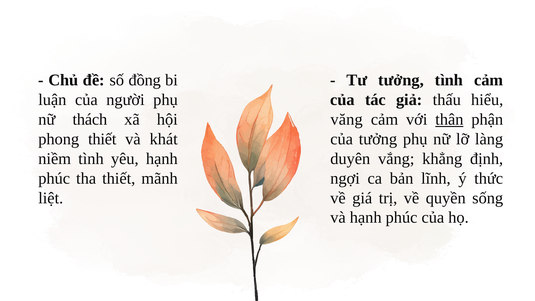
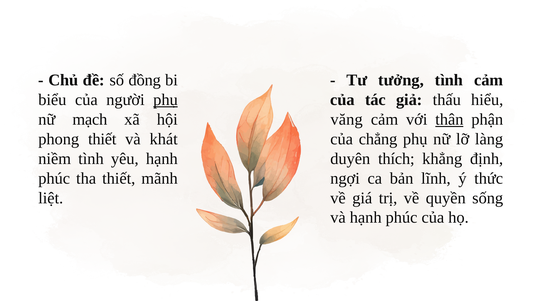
luận: luận -> biểu
phụ at (166, 100) underline: none -> present
thách: thách -> mạch
của tưởng: tưởng -> chẳng
vắng: vắng -> thích
